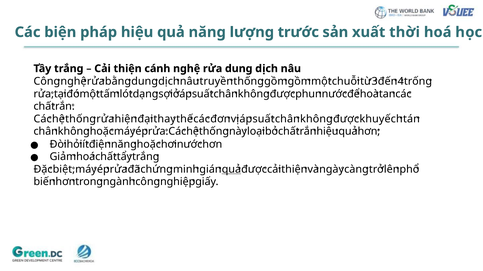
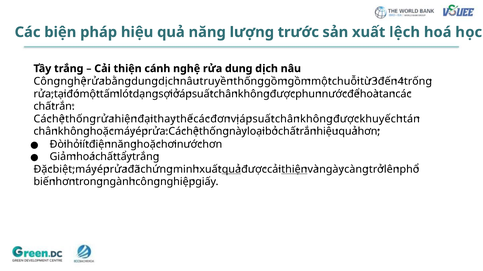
thời: thời -> lệch
gián at (210, 170): gián -> xuất
thiện at (294, 170) underline: none -> present
